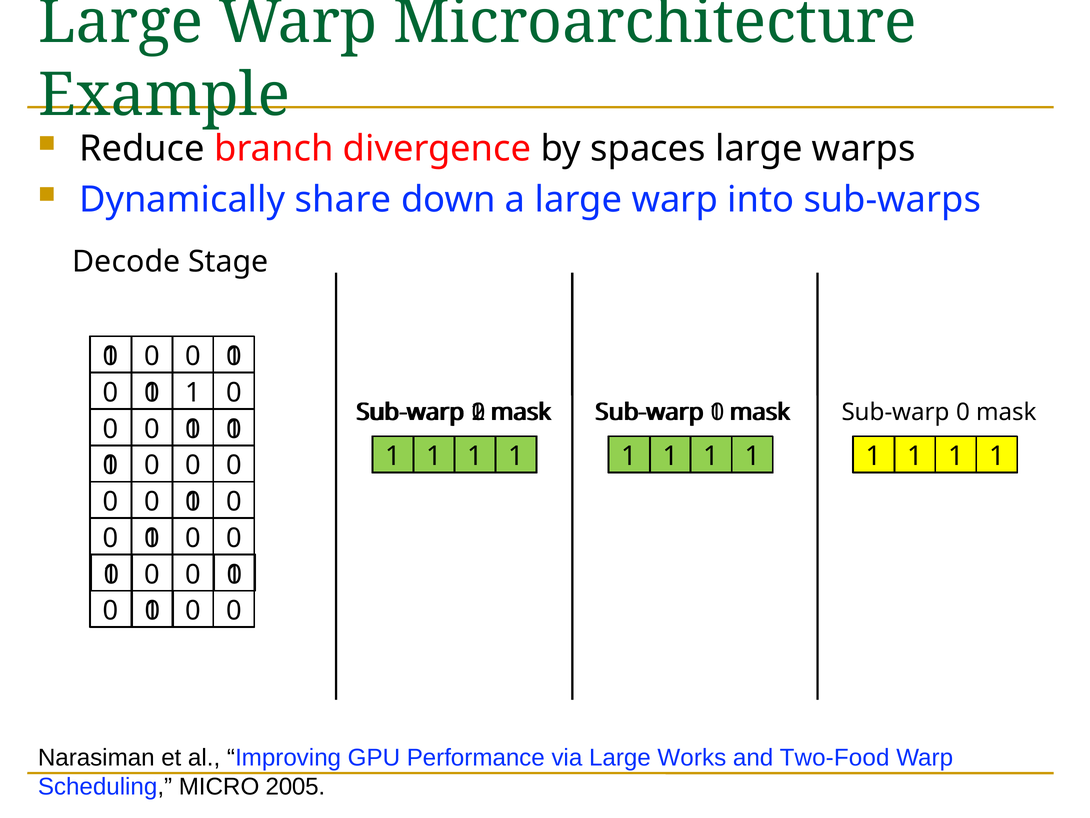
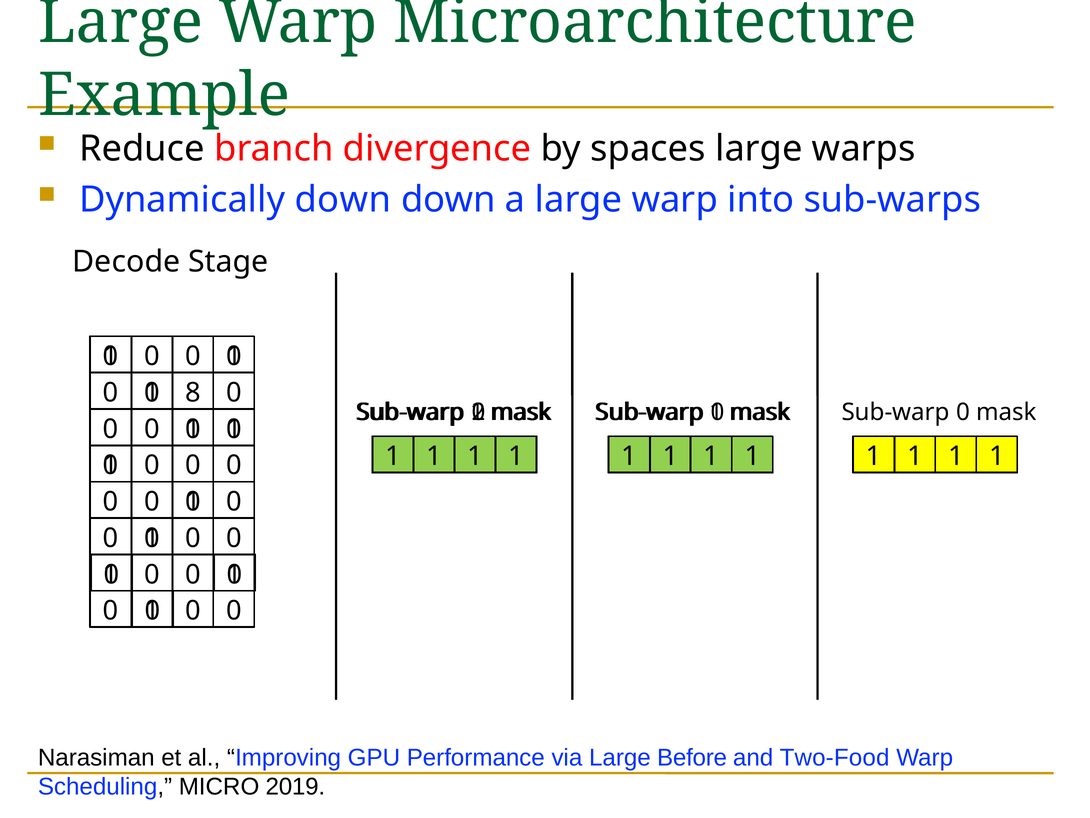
Dynamically share: share -> down
1 at (193, 392): 1 -> 8
Works: Works -> Before
2005: 2005 -> 2019
